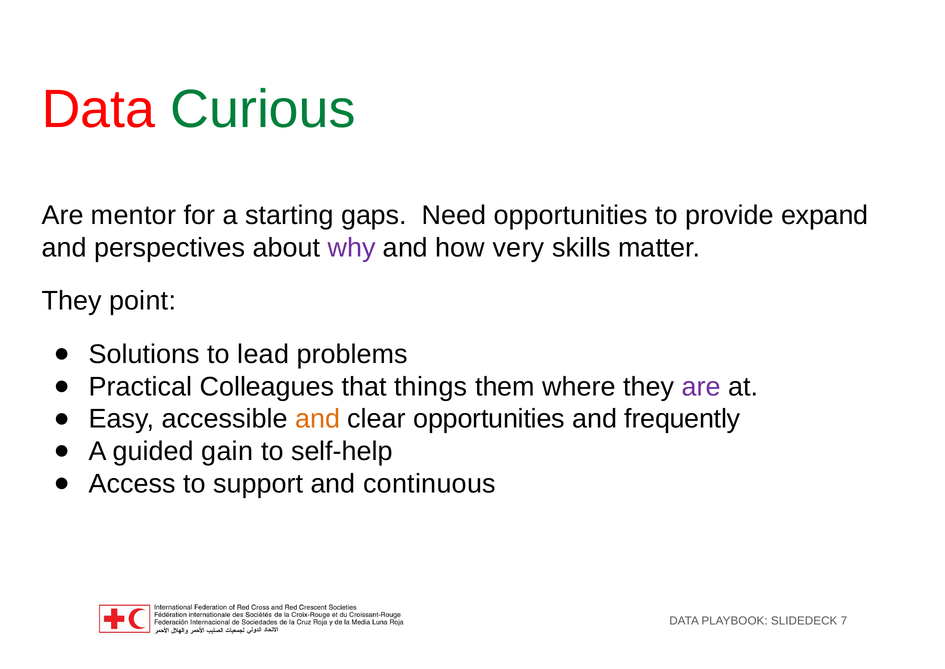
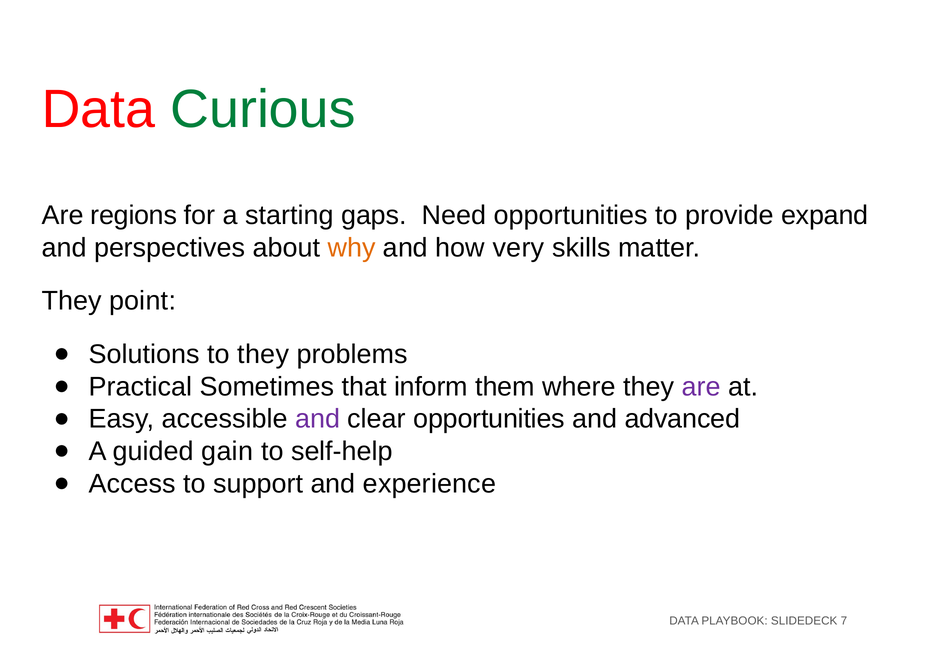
mentor: mentor -> regions
why colour: purple -> orange
to lead: lead -> they
Colleagues: Colleagues -> Sometimes
things: things -> inform
and at (318, 419) colour: orange -> purple
frequently: frequently -> advanced
continuous: continuous -> experience
